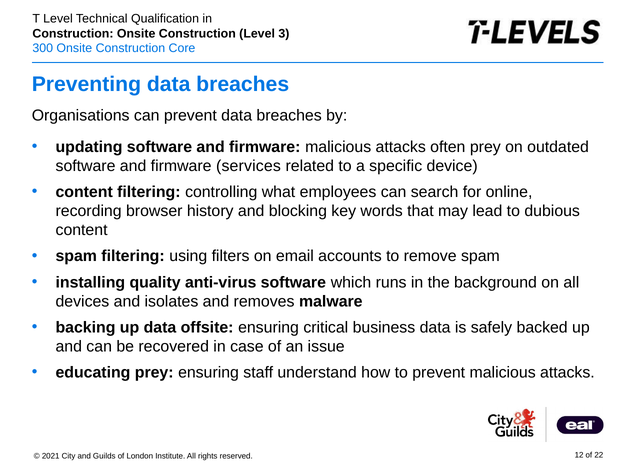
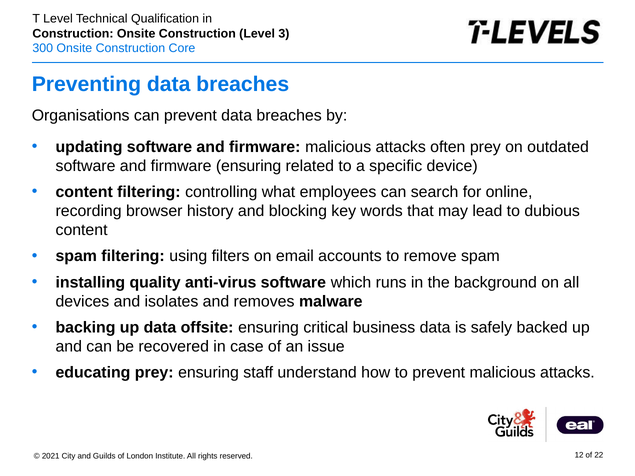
firmware services: services -> ensuring
